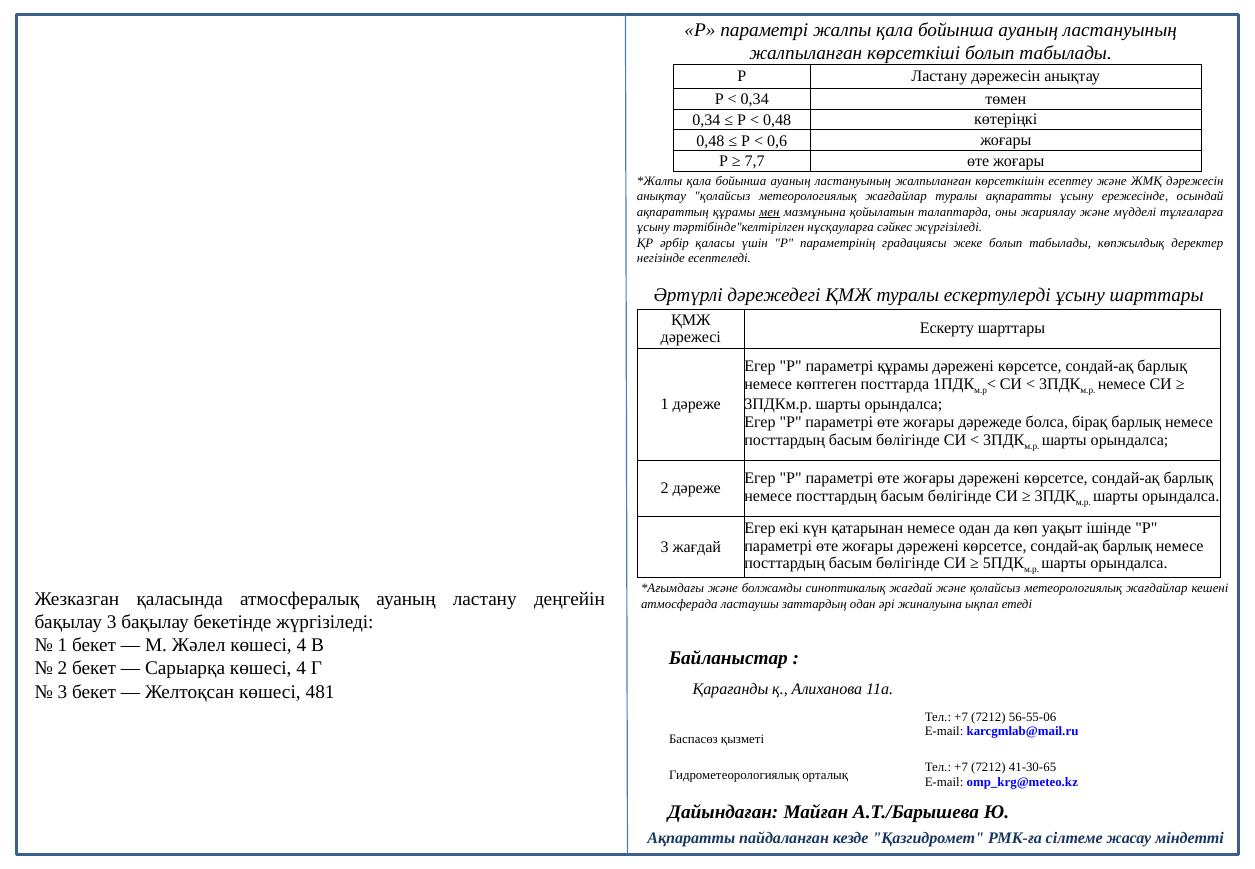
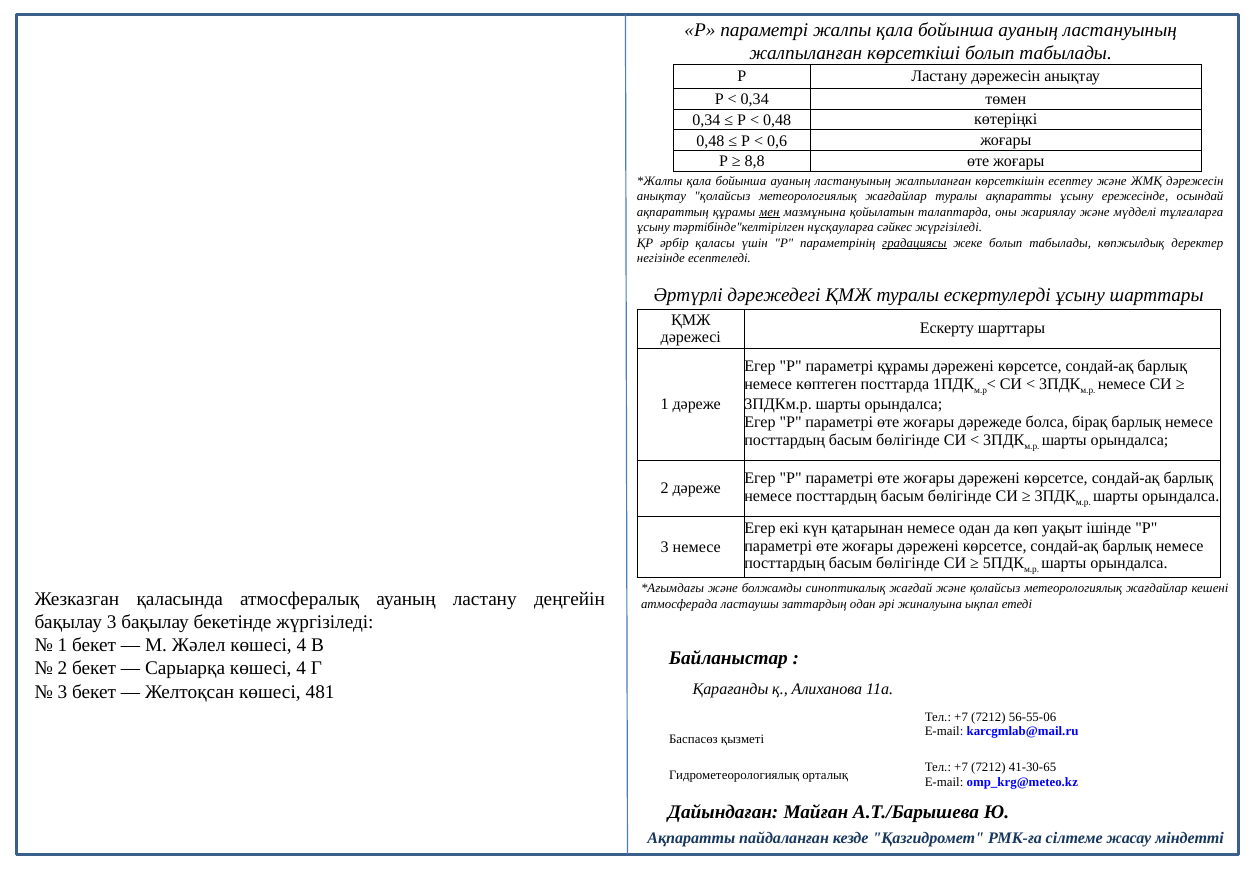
7,7: 7,7 -> 8,8
градациясы underline: none -> present
3 жағдай: жағдай -> немесе
